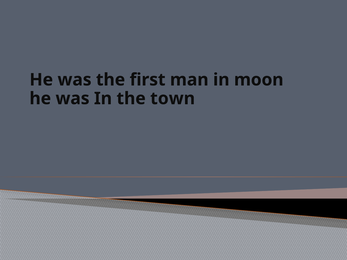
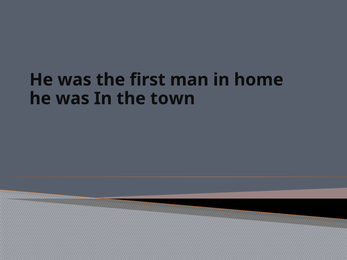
moon: moon -> home
